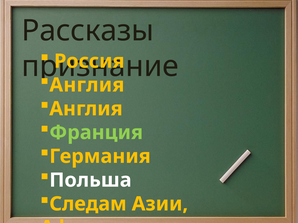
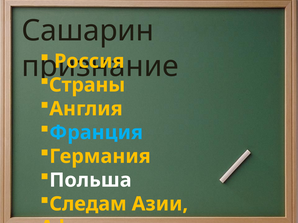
Рассказы: Рассказы -> Сашарин
Англия at (87, 85): Англия -> Страны
Франция colour: light green -> light blue
